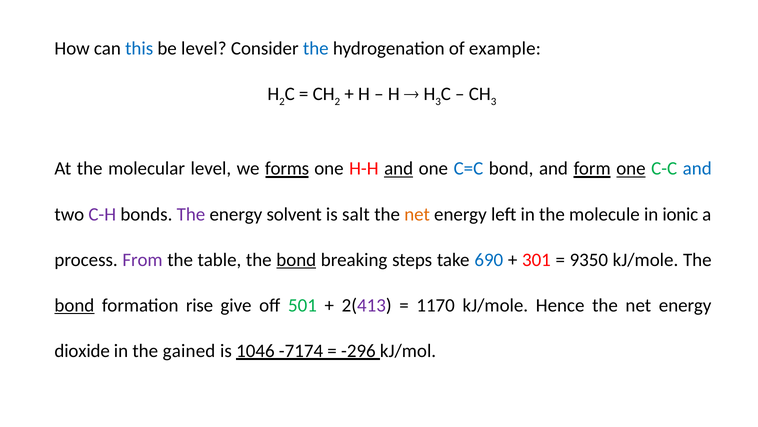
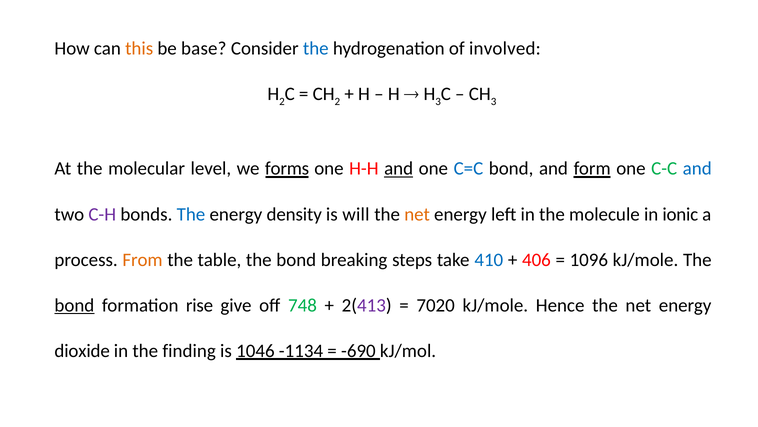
this colour: blue -> orange
be level: level -> base
example: example -> involved
one at (631, 168) underline: present -> none
The at (191, 214) colour: purple -> blue
solvent: solvent -> density
salt: salt -> will
From colour: purple -> orange
bond at (296, 259) underline: present -> none
690: 690 -> 410
301: 301 -> 406
9350: 9350 -> 1096
501: 501 -> 748
1170: 1170 -> 7020
gained: gained -> finding
-7174: -7174 -> -1134
-296: -296 -> -690
